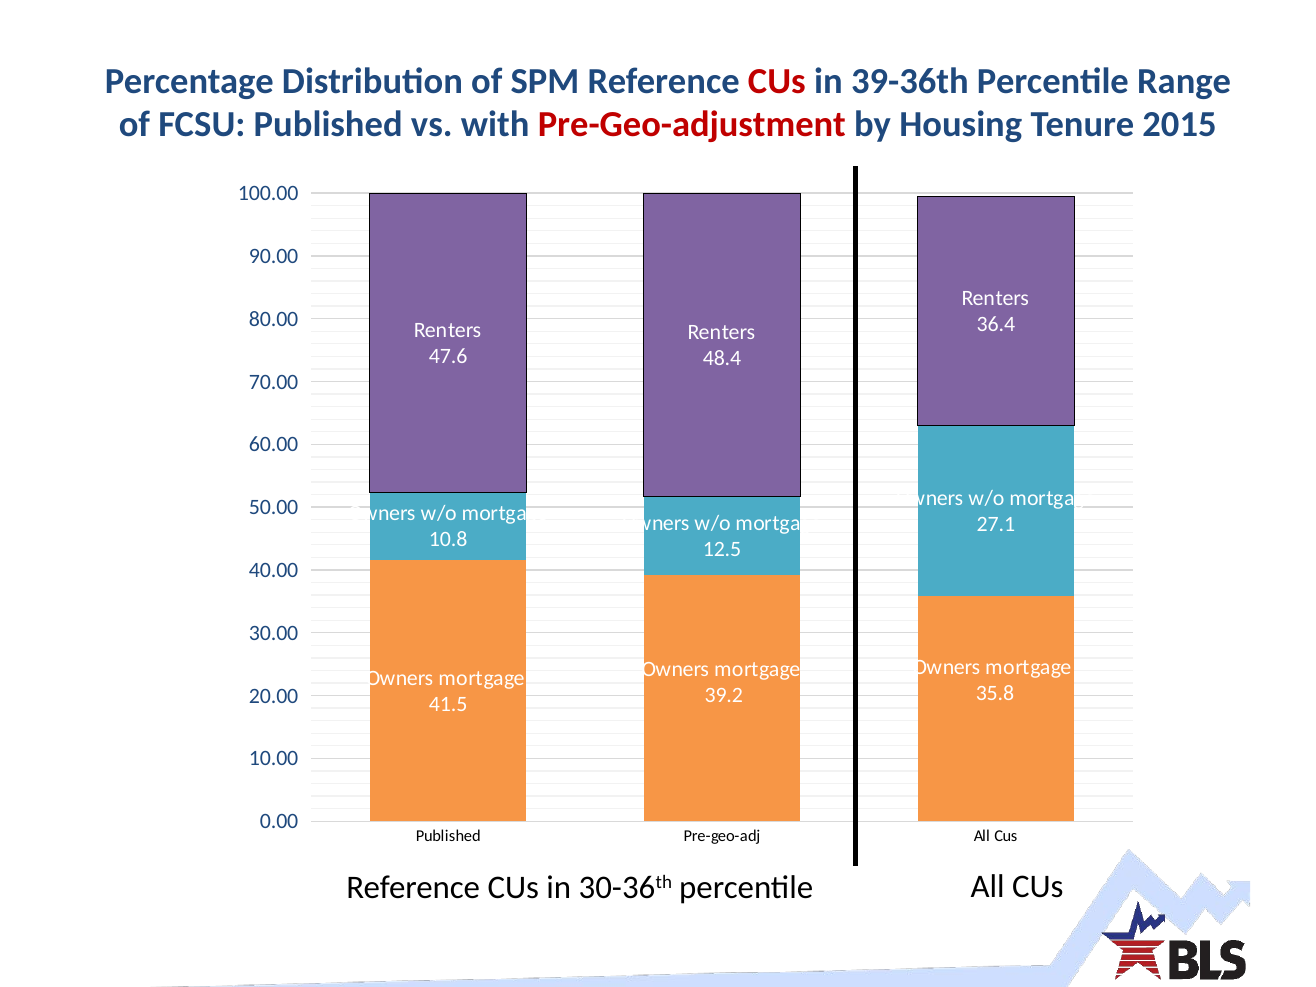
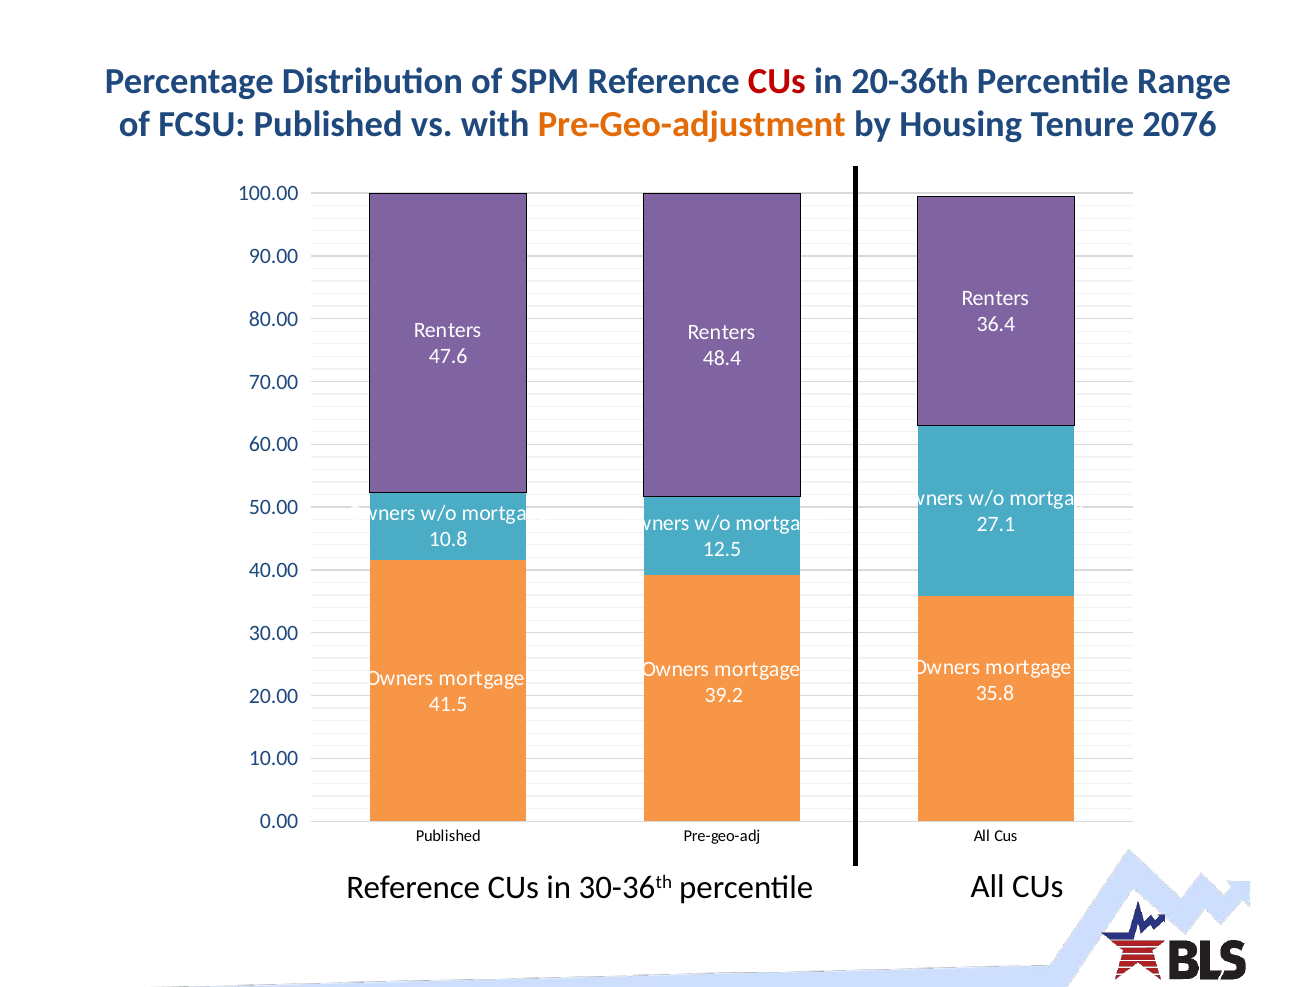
39-36th: 39-36th -> 20-36th
Pre-Geo-adjustment colour: red -> orange
2015: 2015 -> 2076
